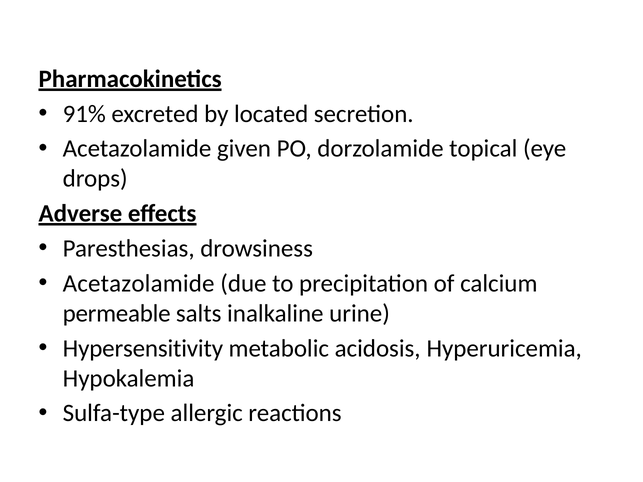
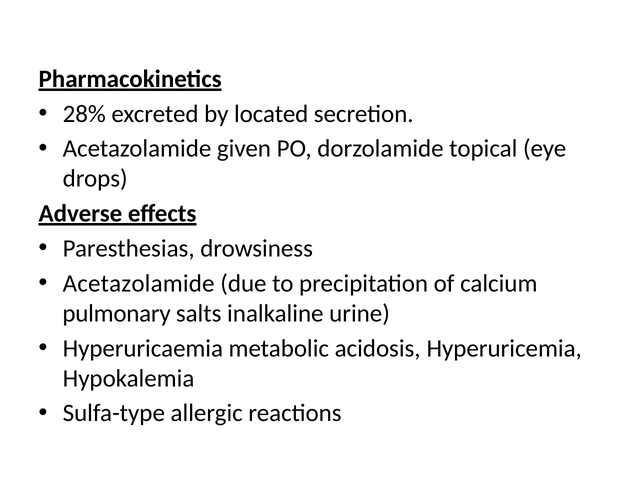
91%: 91% -> 28%
permeable: permeable -> pulmonary
Hypersensitivity: Hypersensitivity -> Hyperuricaemia
